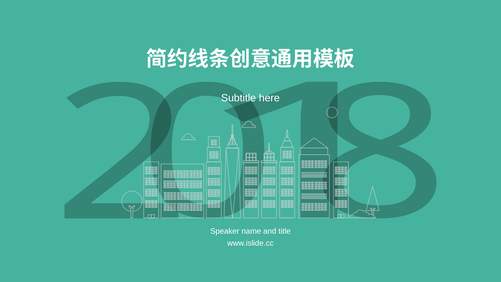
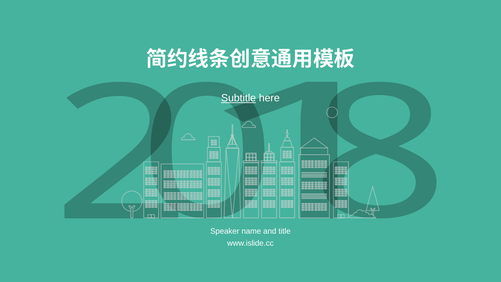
Subtitle underline: none -> present
